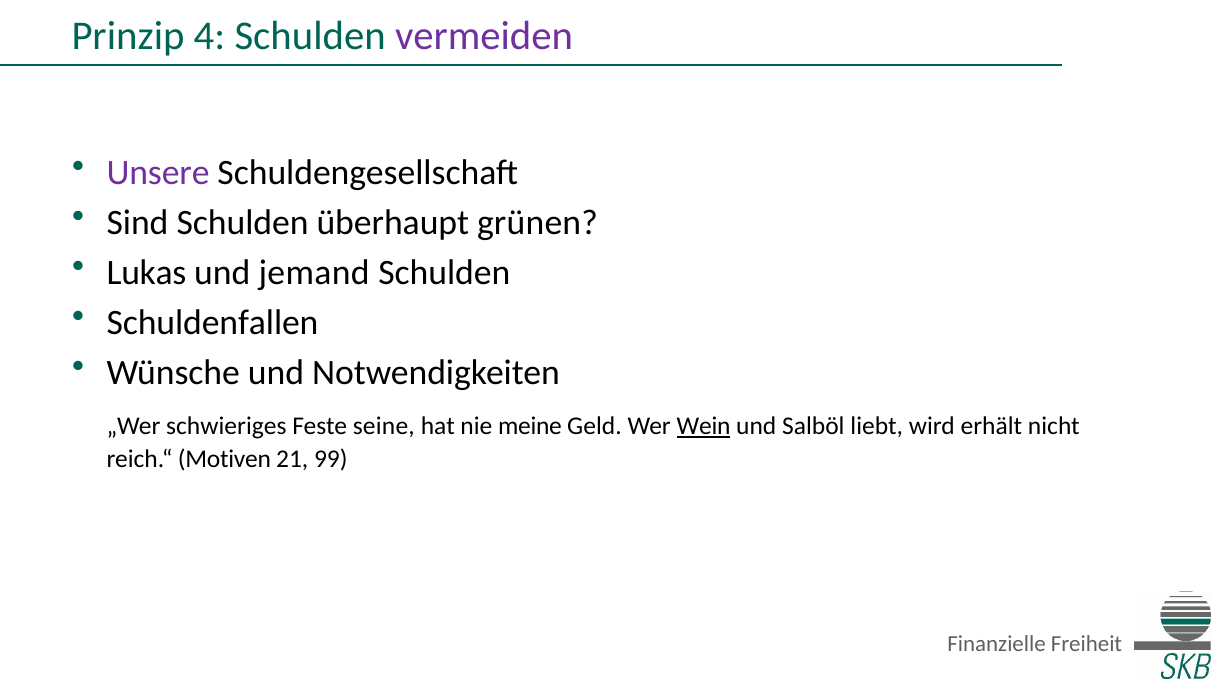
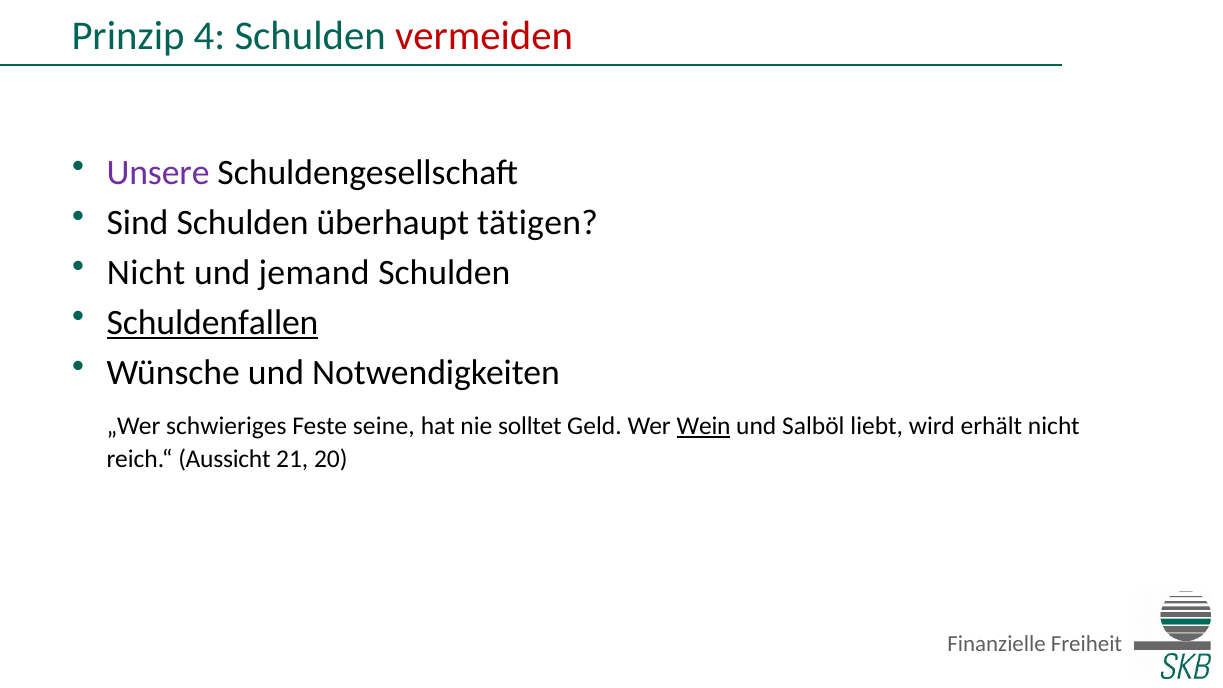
vermeiden colour: purple -> red
grünen: grünen -> tätigen
Lukas at (146, 273): Lukas -> Nicht
Schuldenfallen underline: none -> present
meine: meine -> solltet
Motiven: Motiven -> Aussicht
99: 99 -> 20
